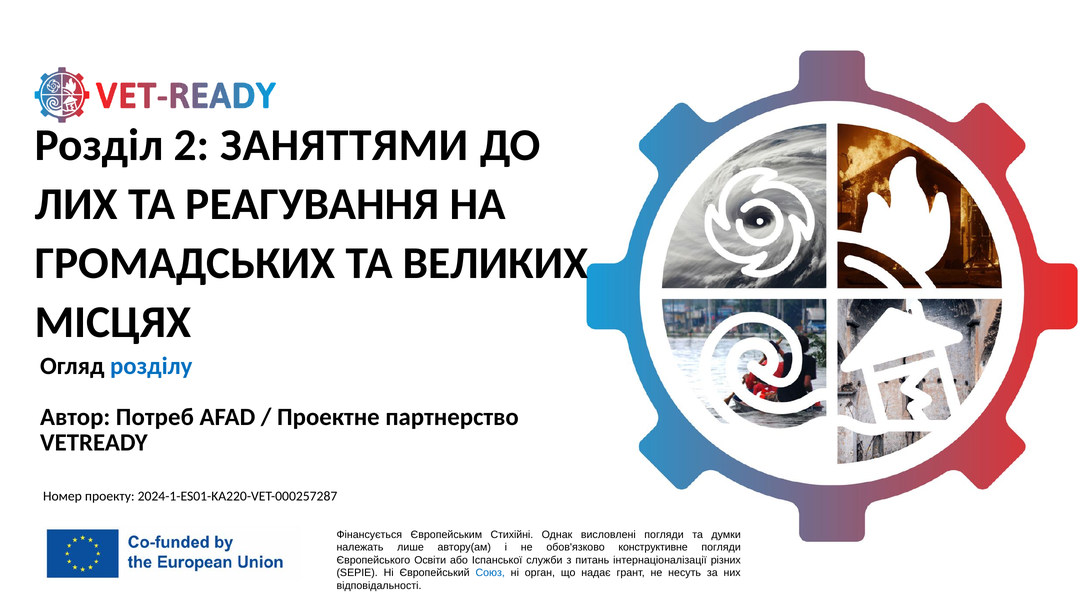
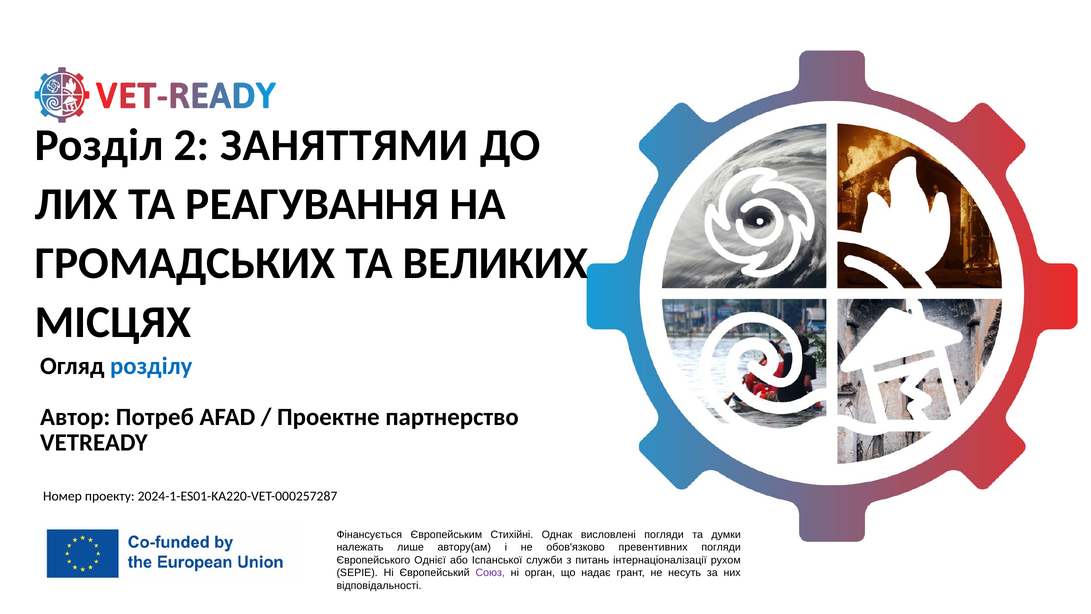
конструктивне: конструктивне -> превентивних
Освіти: Освіти -> Однієї
різних: різних -> рухом
Союз colour: blue -> purple
